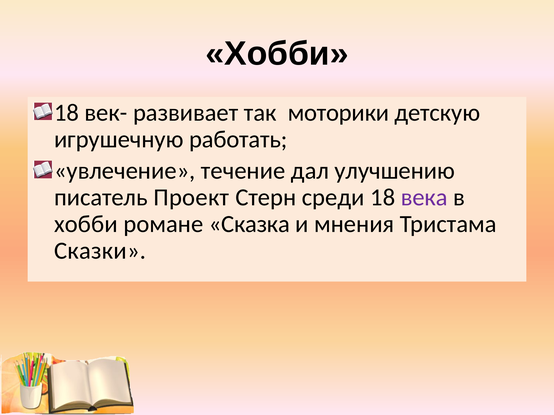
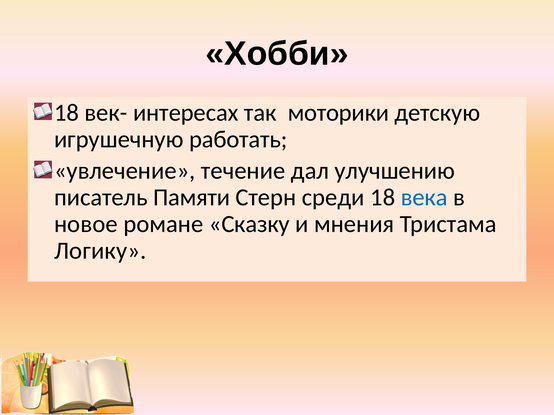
развивает: развивает -> интересах
Проект: Проект -> Памяти
века colour: purple -> blue
хобби at (86, 224): хобби -> новое
Сказка: Сказка -> Сказку
Сказки: Сказки -> Логику
